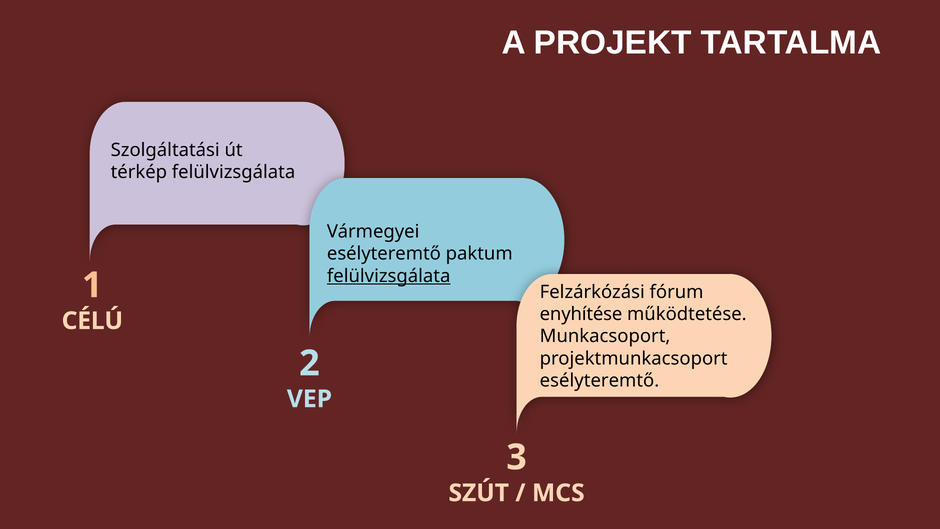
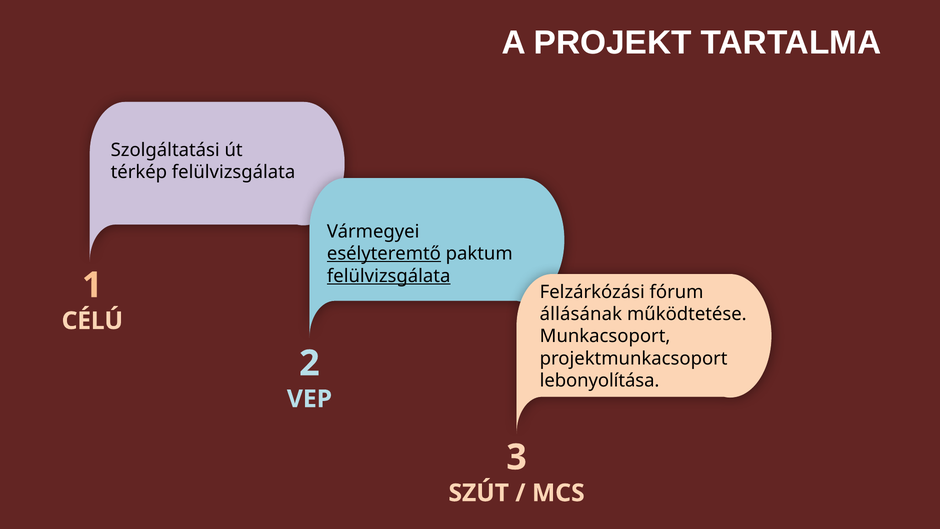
esélyteremtő at (384, 254) underline: none -> present
enyhítése: enyhítése -> állásának
esélyteremtő at (600, 381): esélyteremtő -> lebonyolítása
